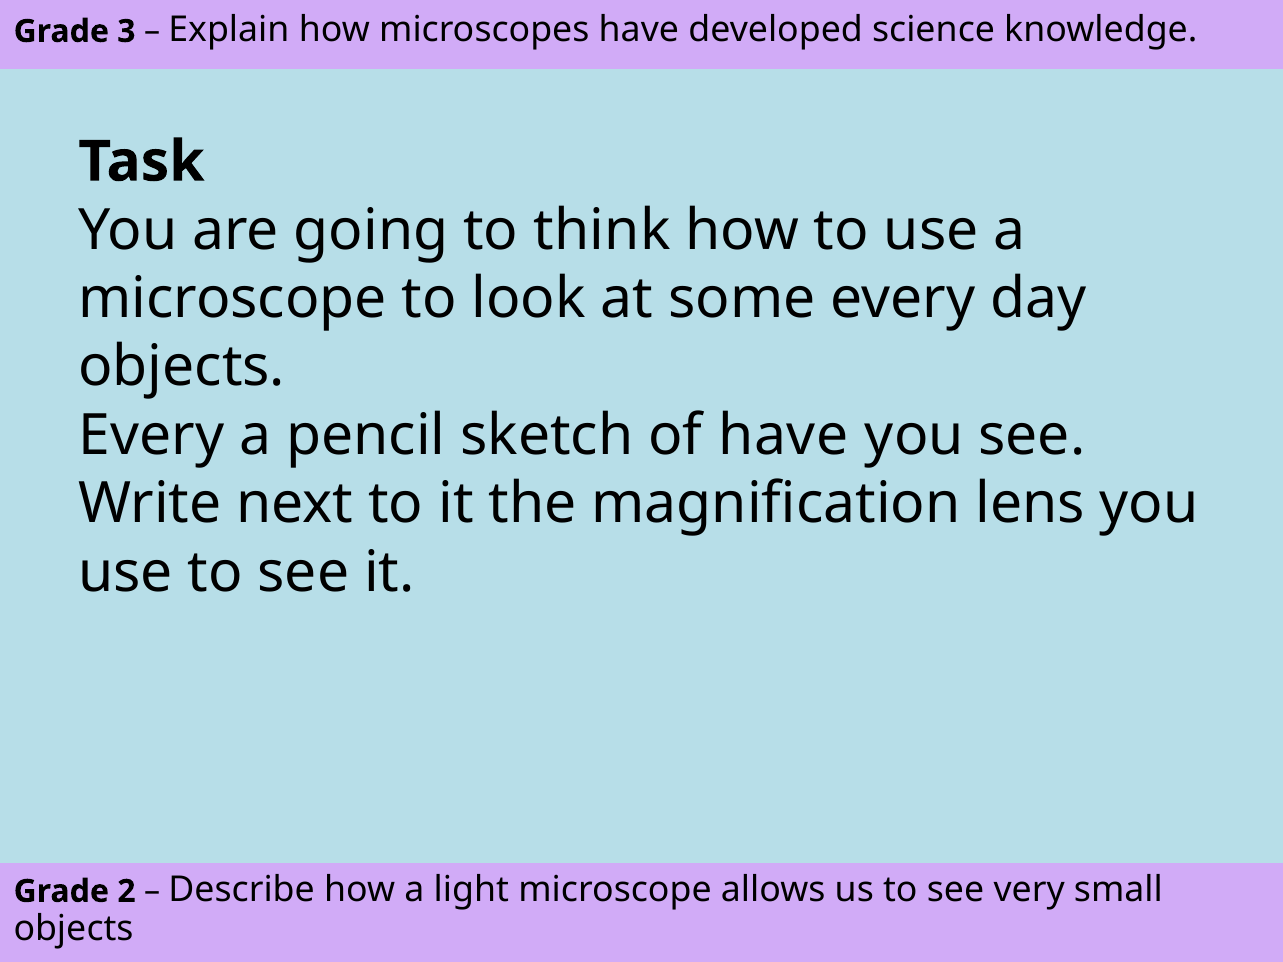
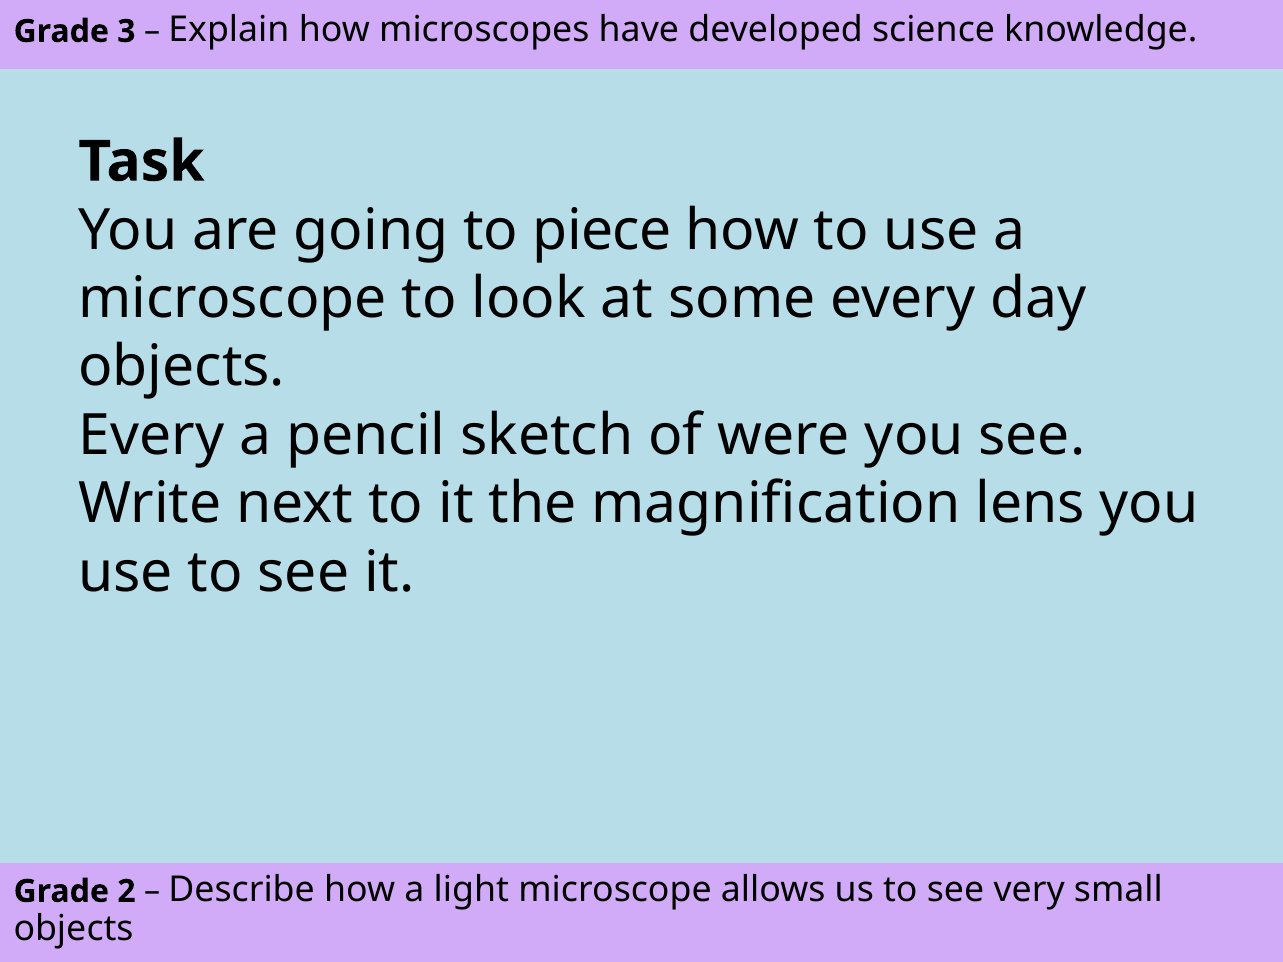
think: think -> piece
of have: have -> were
